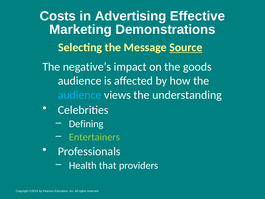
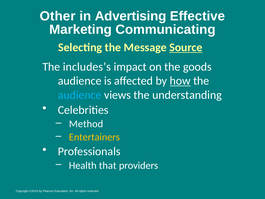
Costs: Costs -> Other
Demonstrations: Demonstrations -> Communicating
negative’s: negative’s -> includes’s
how underline: none -> present
Defining: Defining -> Method
Entertainers colour: light green -> yellow
